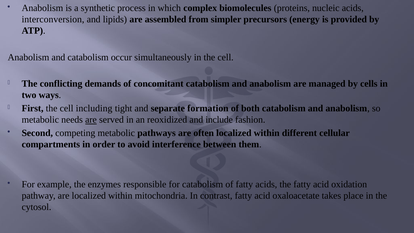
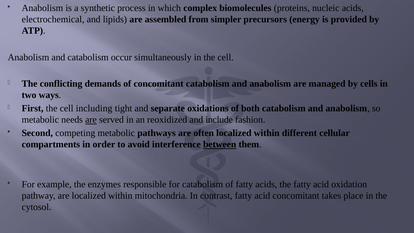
interconversion: interconversion -> electrochemical
formation: formation -> oxidations
between underline: none -> present
acid oxaloacetate: oxaloacetate -> concomitant
